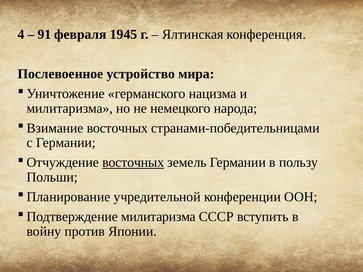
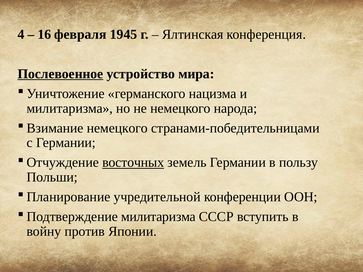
91: 91 -> 16
Послевоенное underline: none -> present
восточных at (117, 128): восточных -> немецкого
